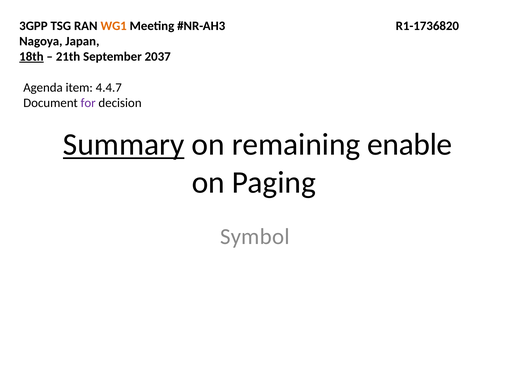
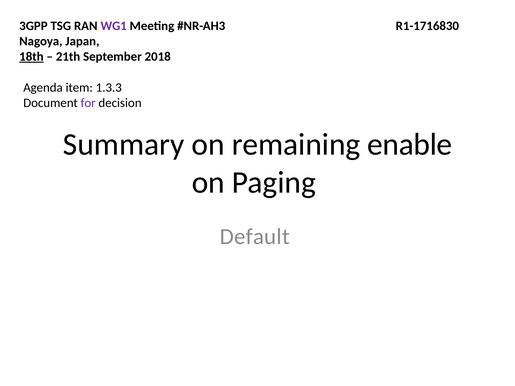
WG1 colour: orange -> purple
R1-1736820: R1-1736820 -> R1-1716830
2037: 2037 -> 2018
4.4.7: 4.4.7 -> 1.3.3
Summary underline: present -> none
Symbol: Symbol -> Default
